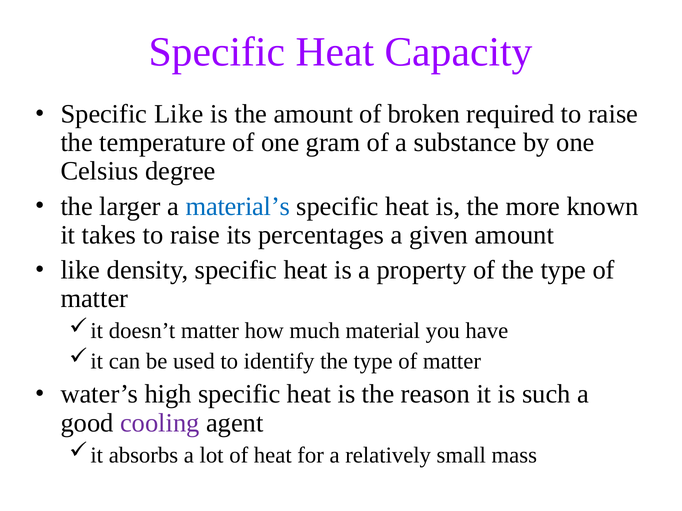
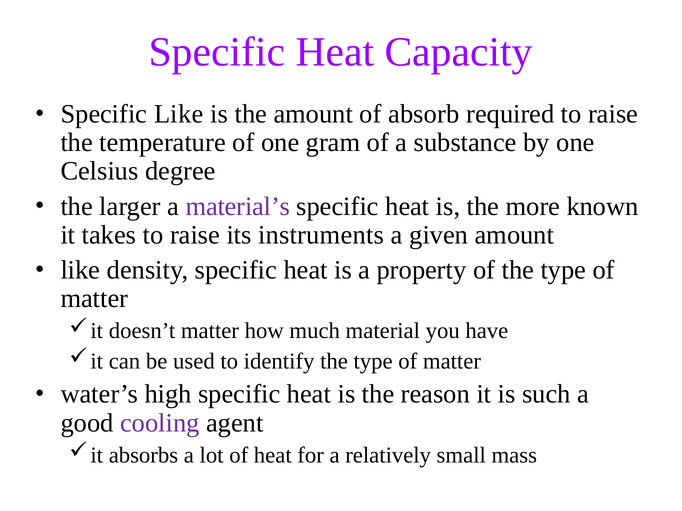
broken: broken -> absorb
material’s colour: blue -> purple
percentages: percentages -> instruments
